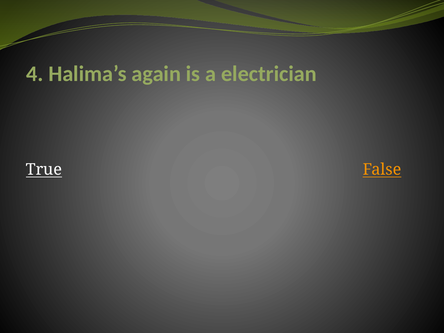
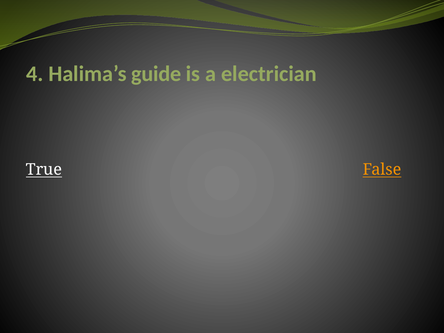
again: again -> guide
